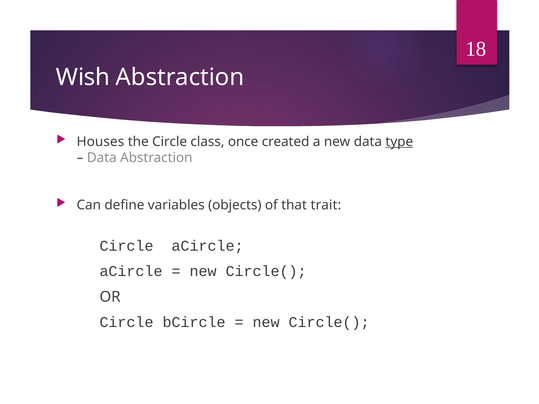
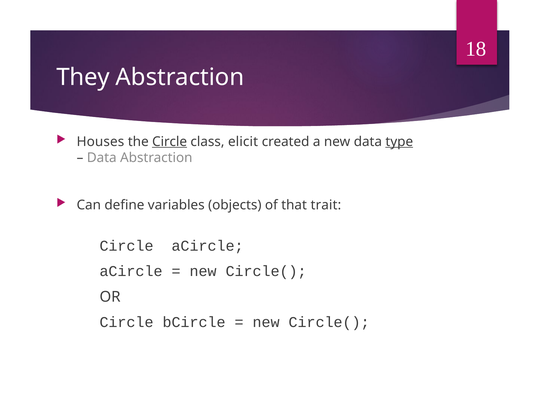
Wish: Wish -> They
Circle at (170, 142) underline: none -> present
once: once -> elicit
